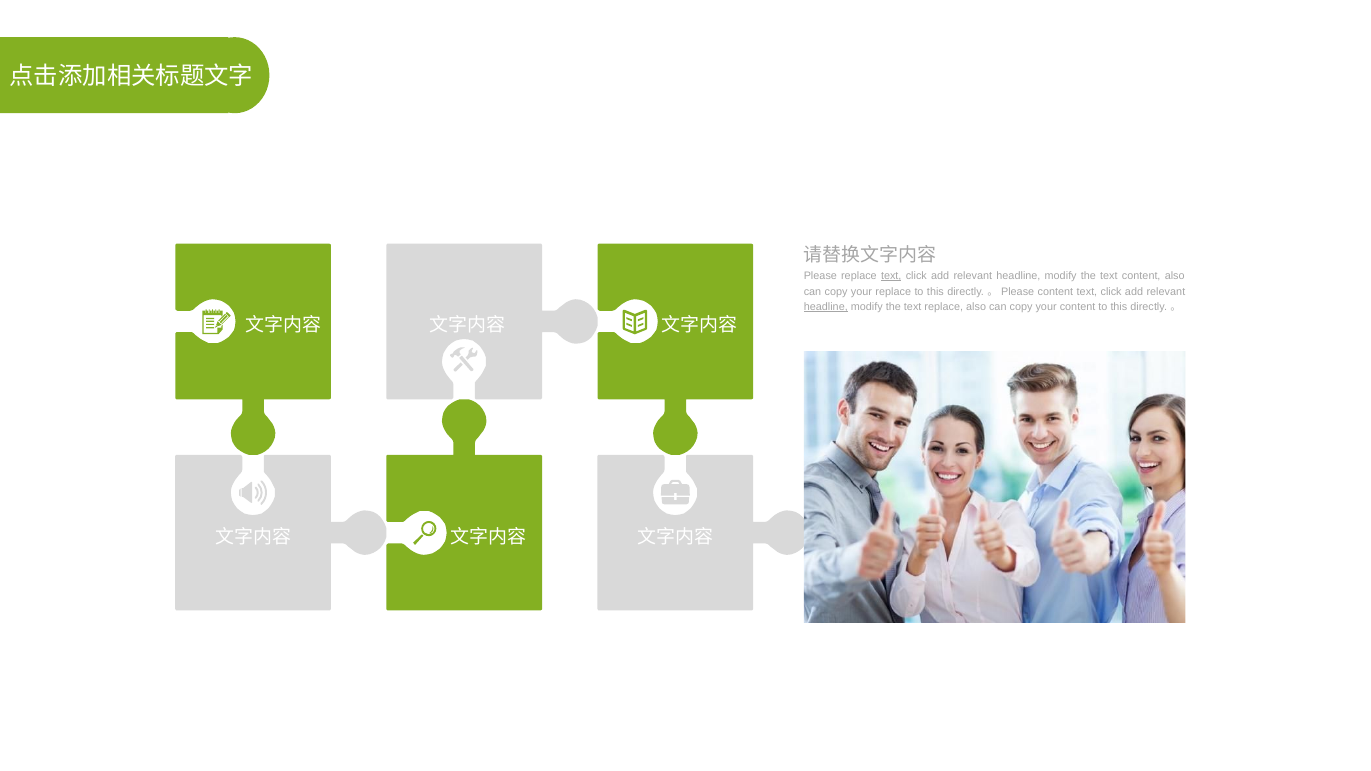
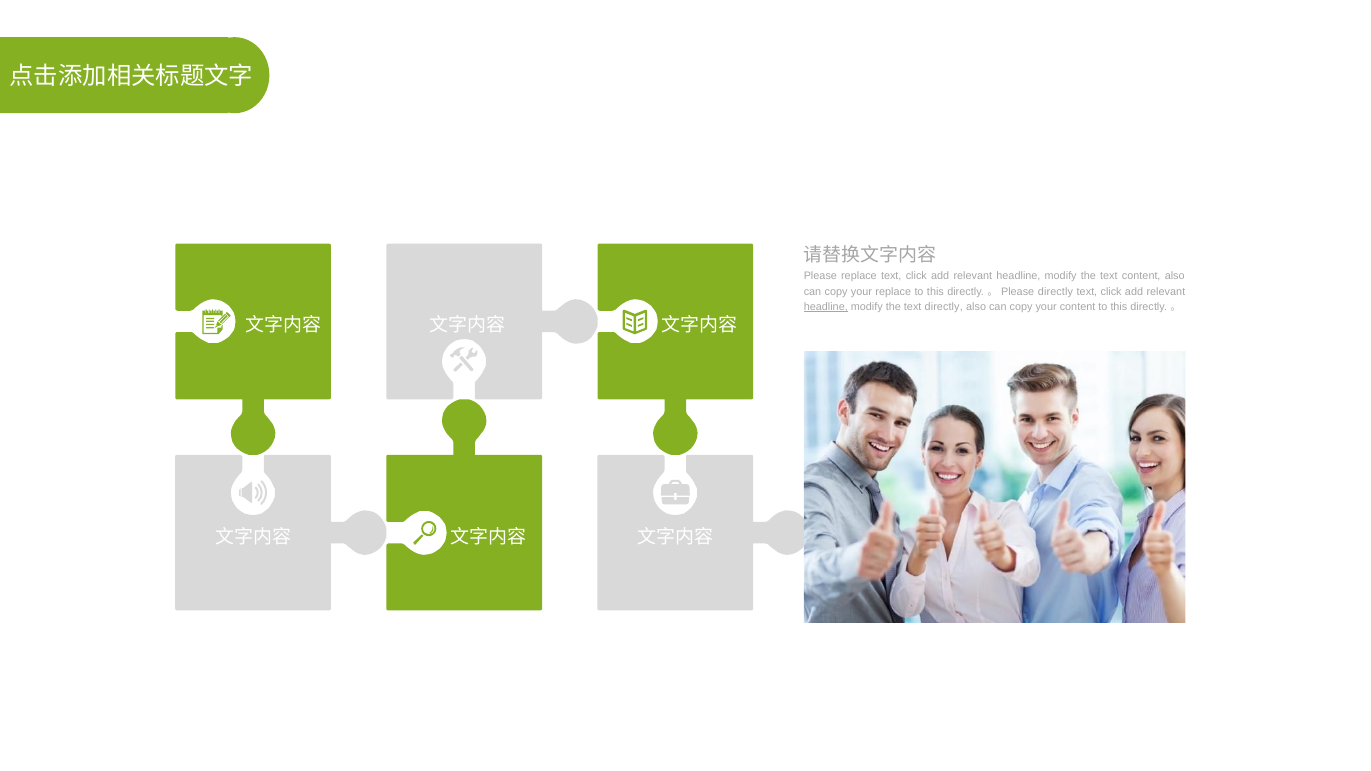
text at (891, 276) underline: present -> none
Please content: content -> directly
text replace: replace -> directly
